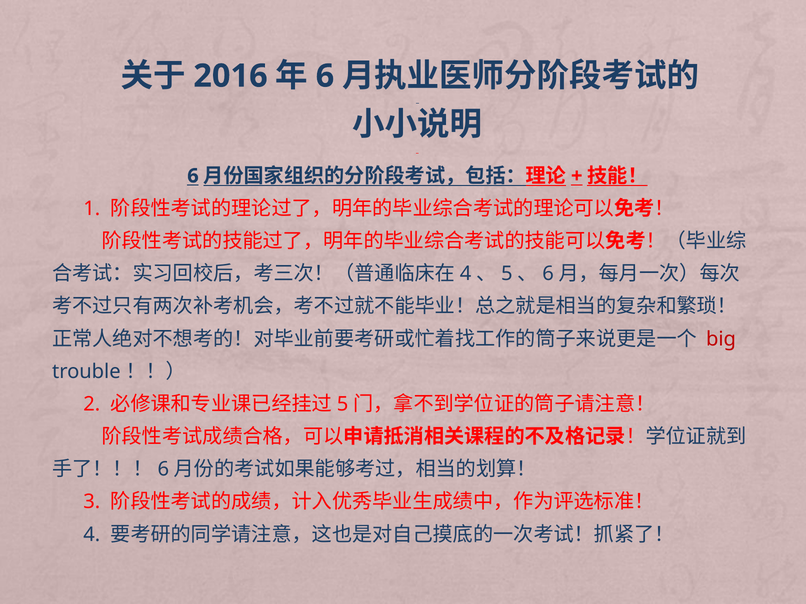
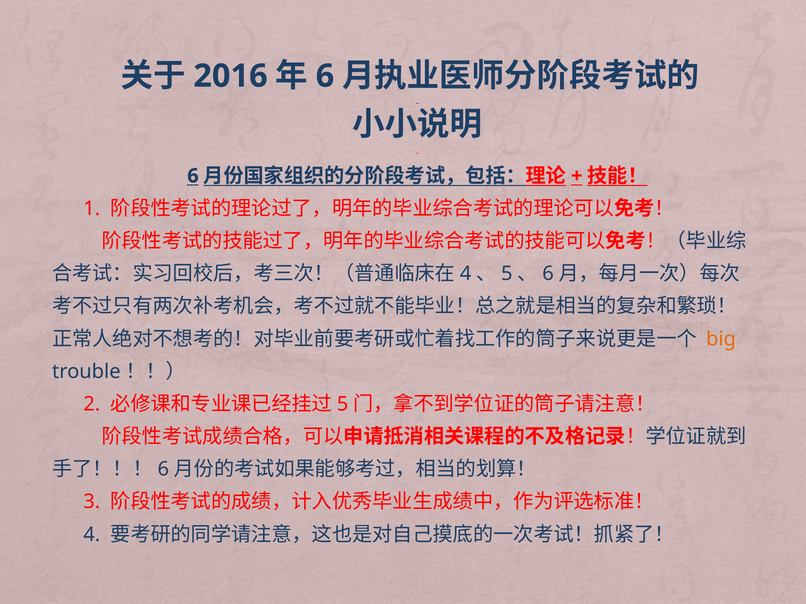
big colour: red -> orange
